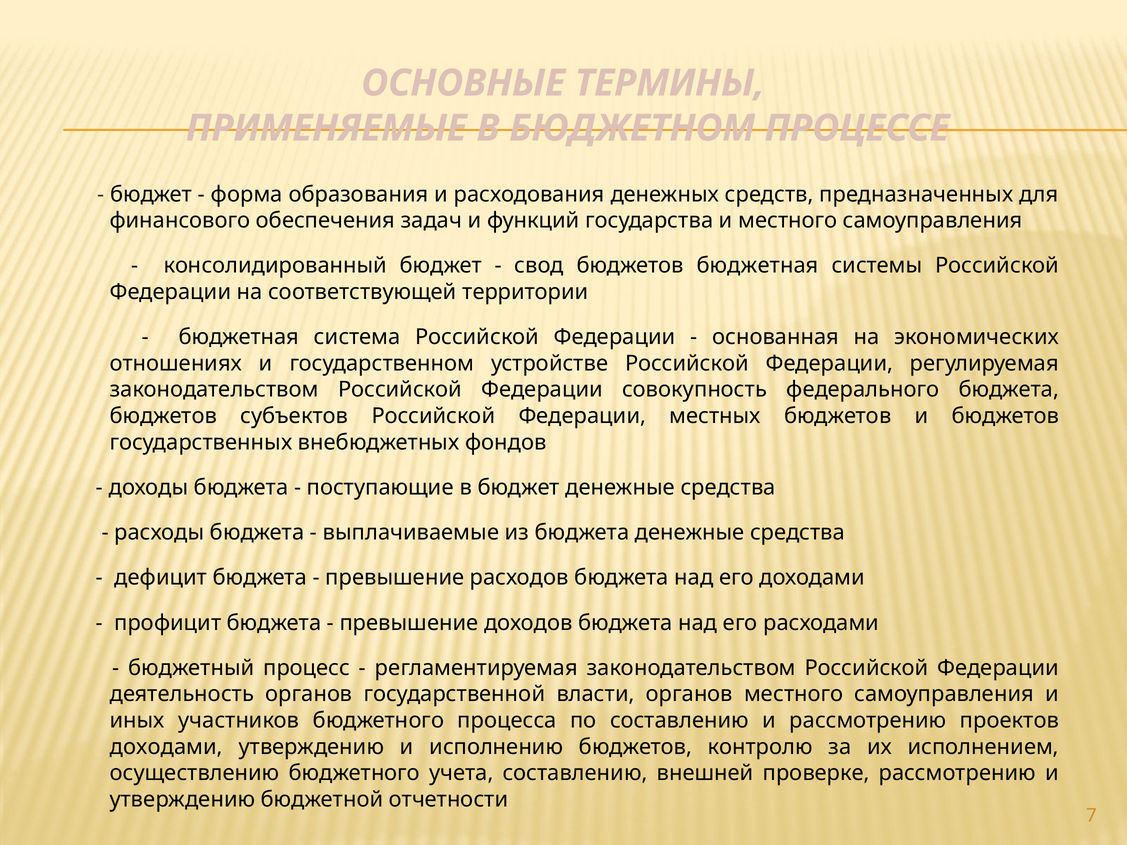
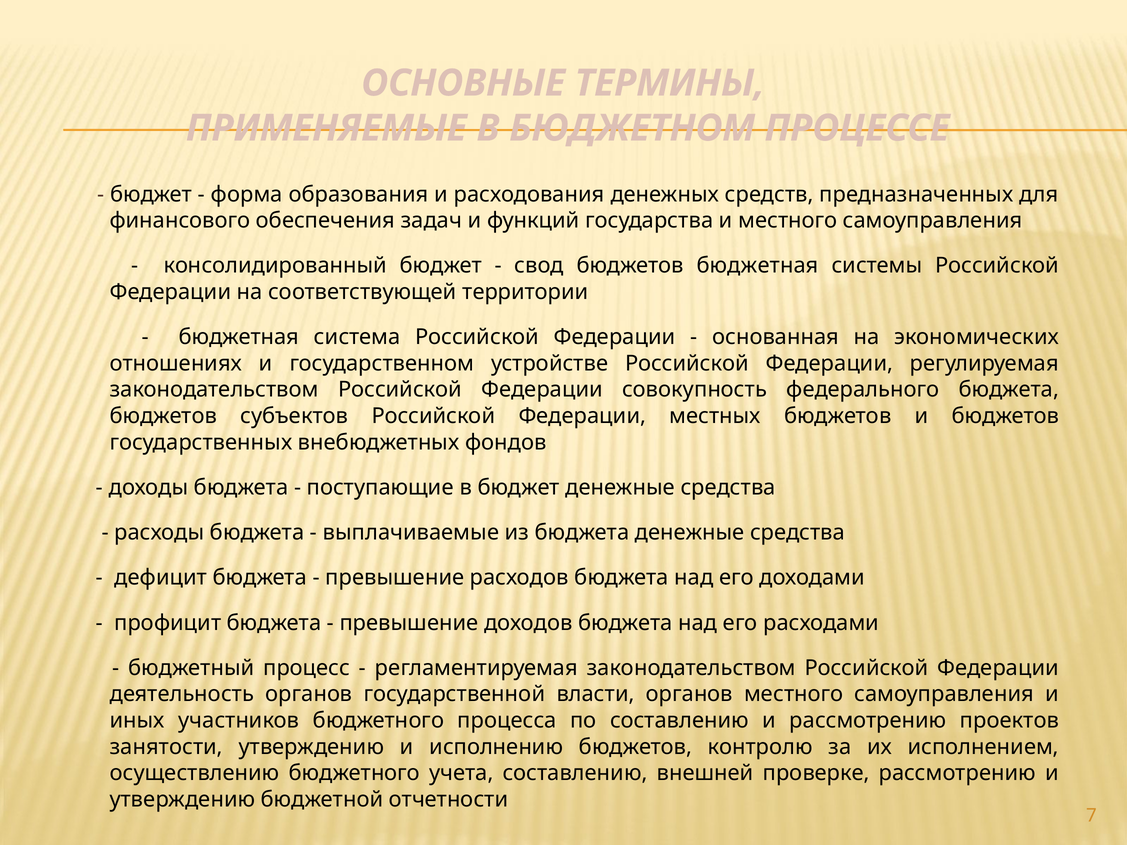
доходами at (166, 747): доходами -> занятости
